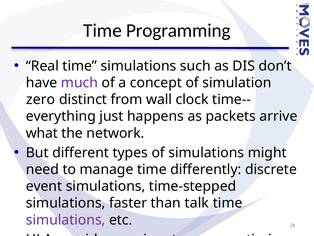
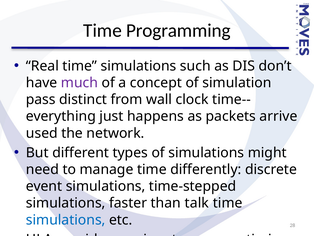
zero: zero -> pass
what: what -> used
simulations at (66, 219) colour: purple -> blue
